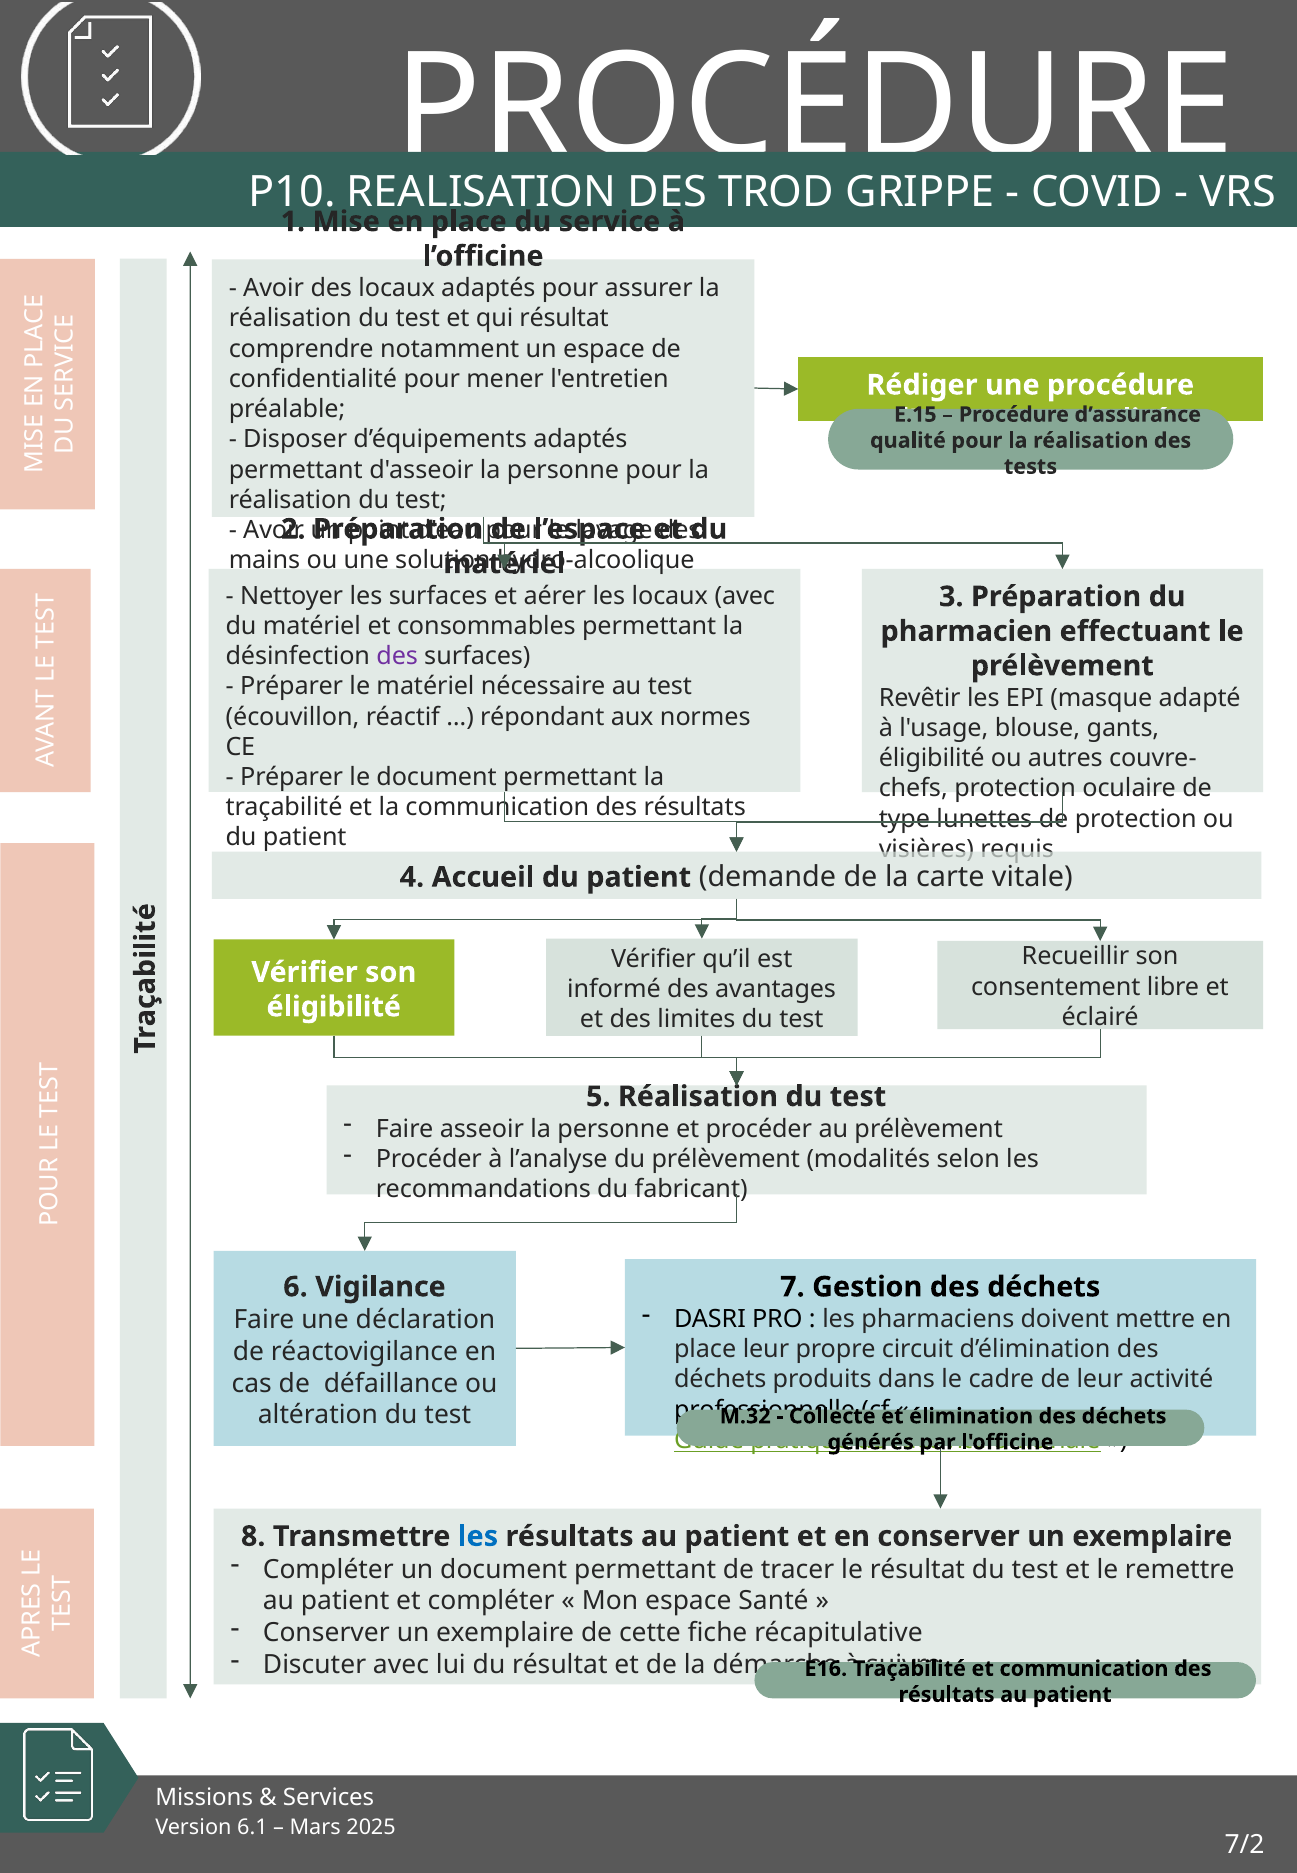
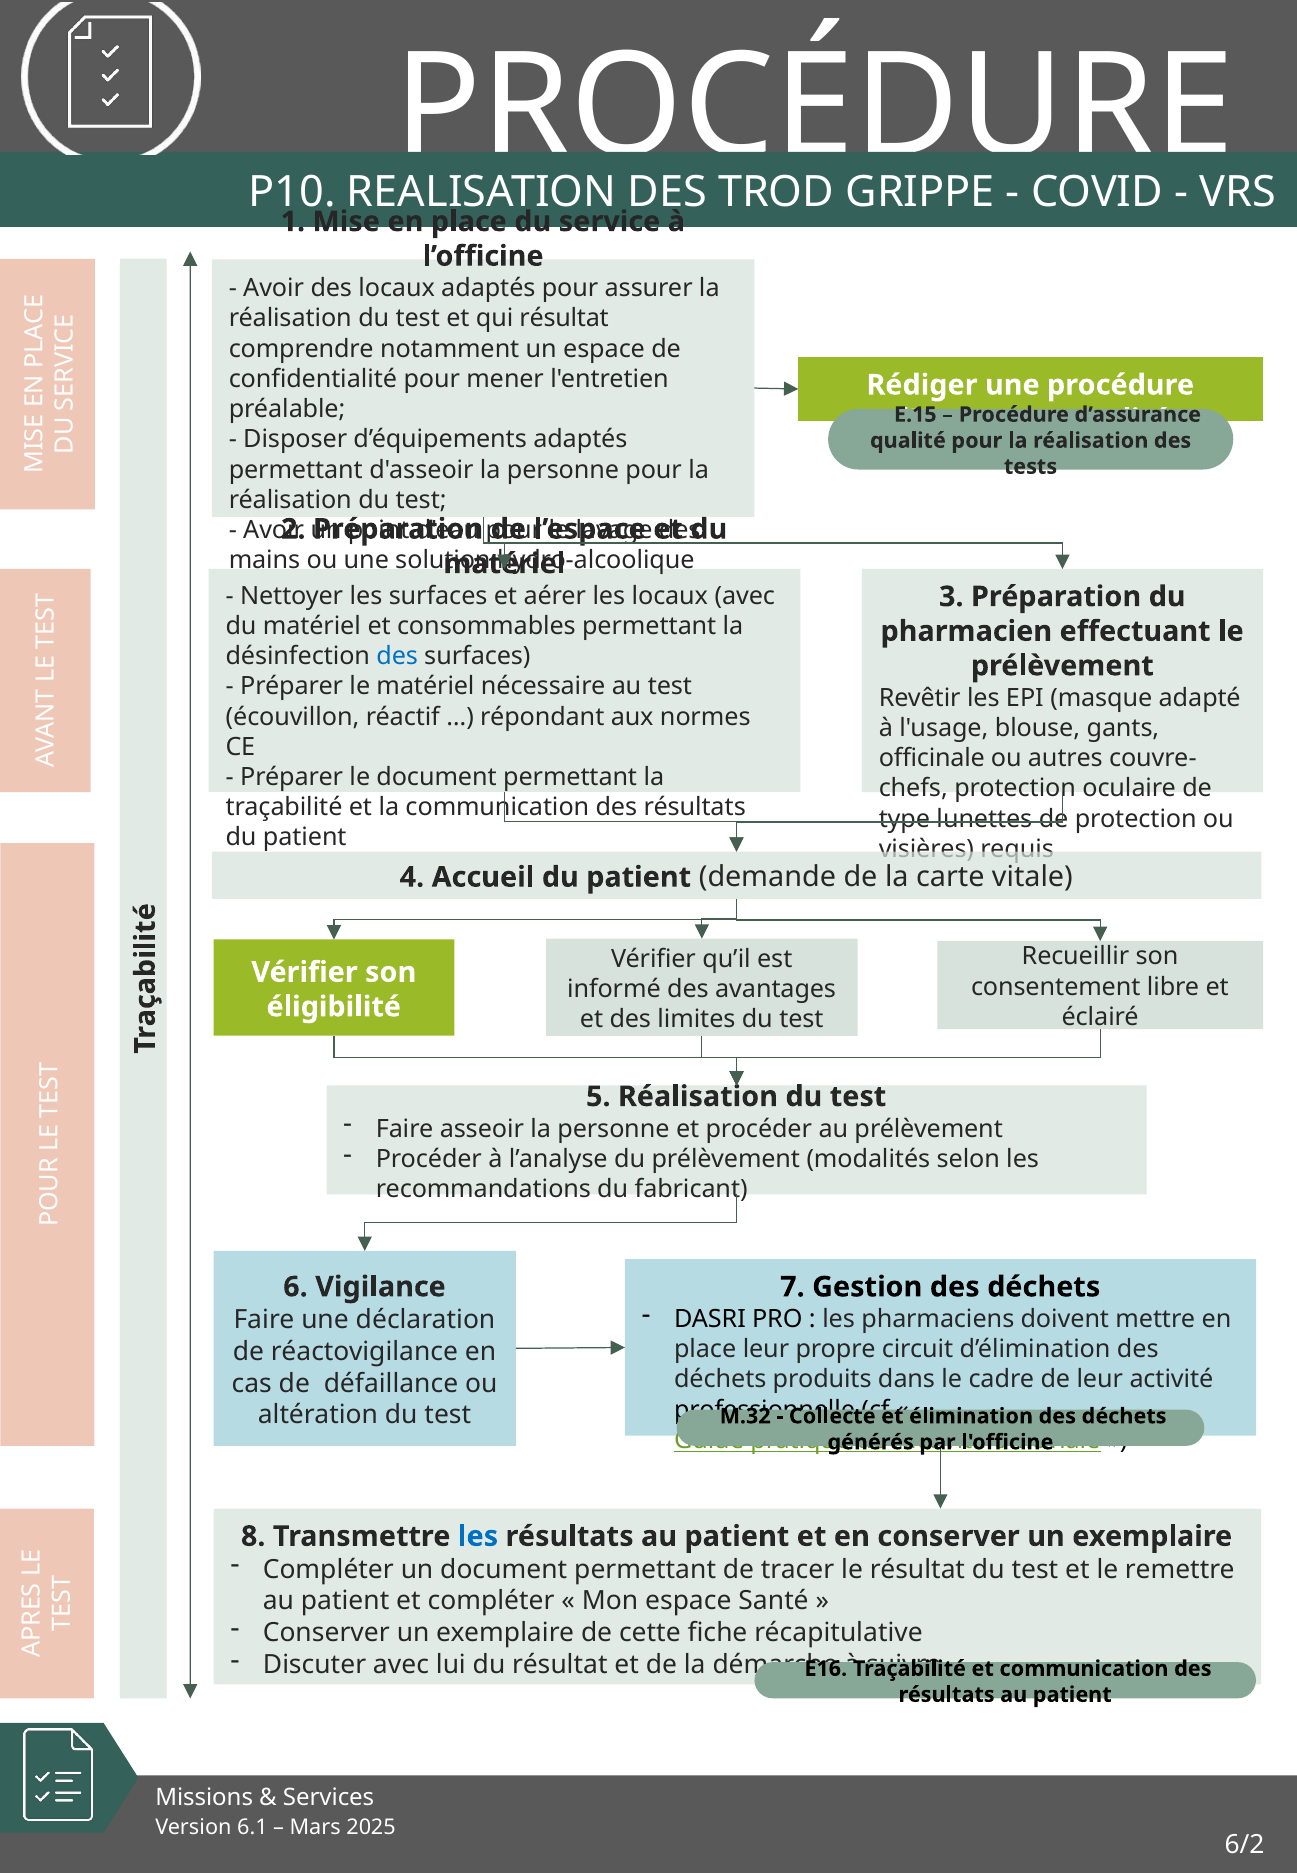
des at (397, 656) colour: purple -> blue
éligibilité at (932, 759): éligibilité -> officinale
7/2: 7/2 -> 6/2
